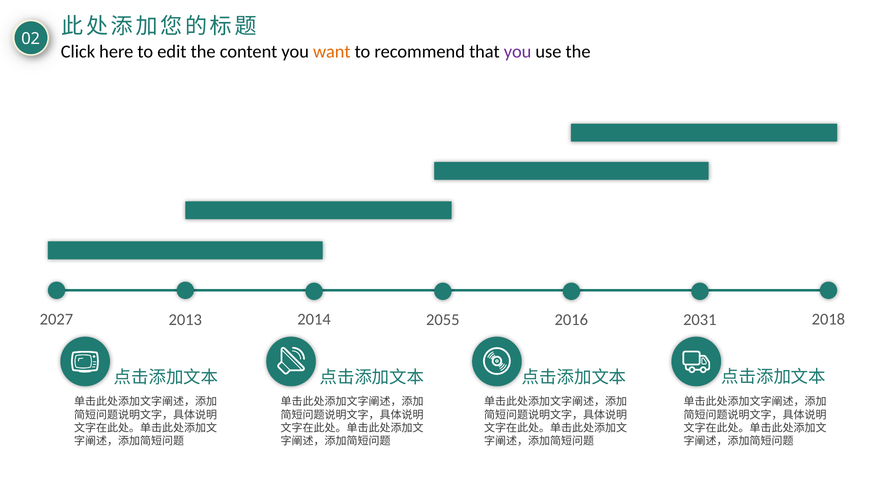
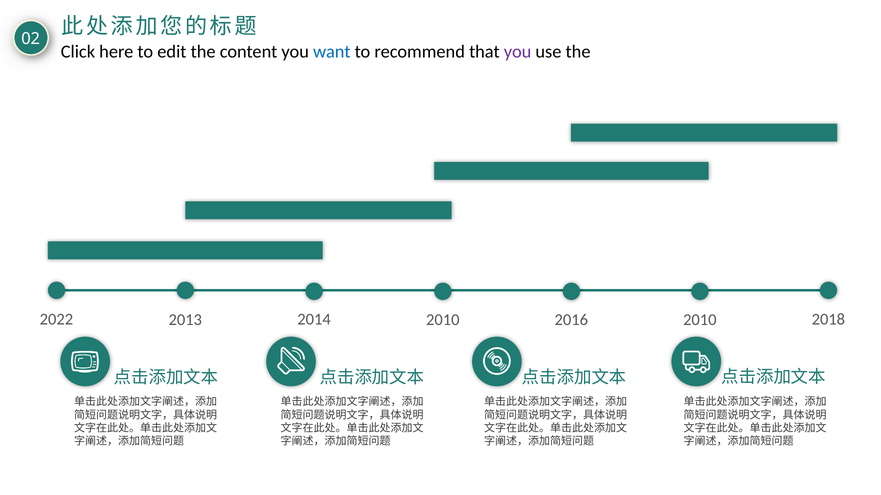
want colour: orange -> blue
2027: 2027 -> 2022
2055 at (443, 320): 2055 -> 2010
2031 at (700, 320): 2031 -> 2010
